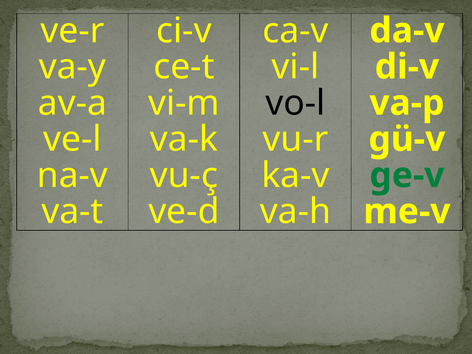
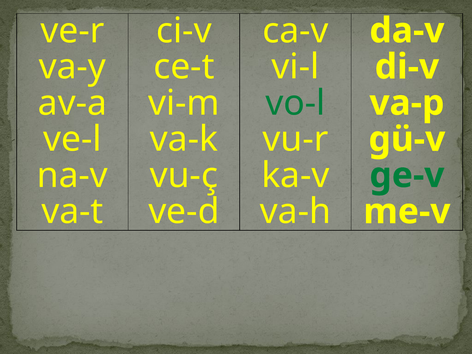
vo-l colour: black -> green
